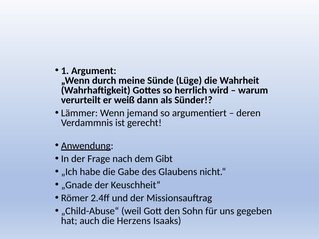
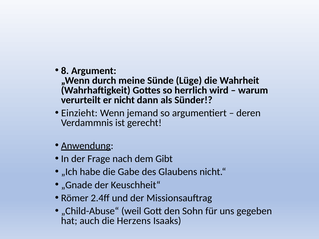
1: 1 -> 8
weiß: weiß -> nicht
Lämmer: Lämmer -> Einzieht
